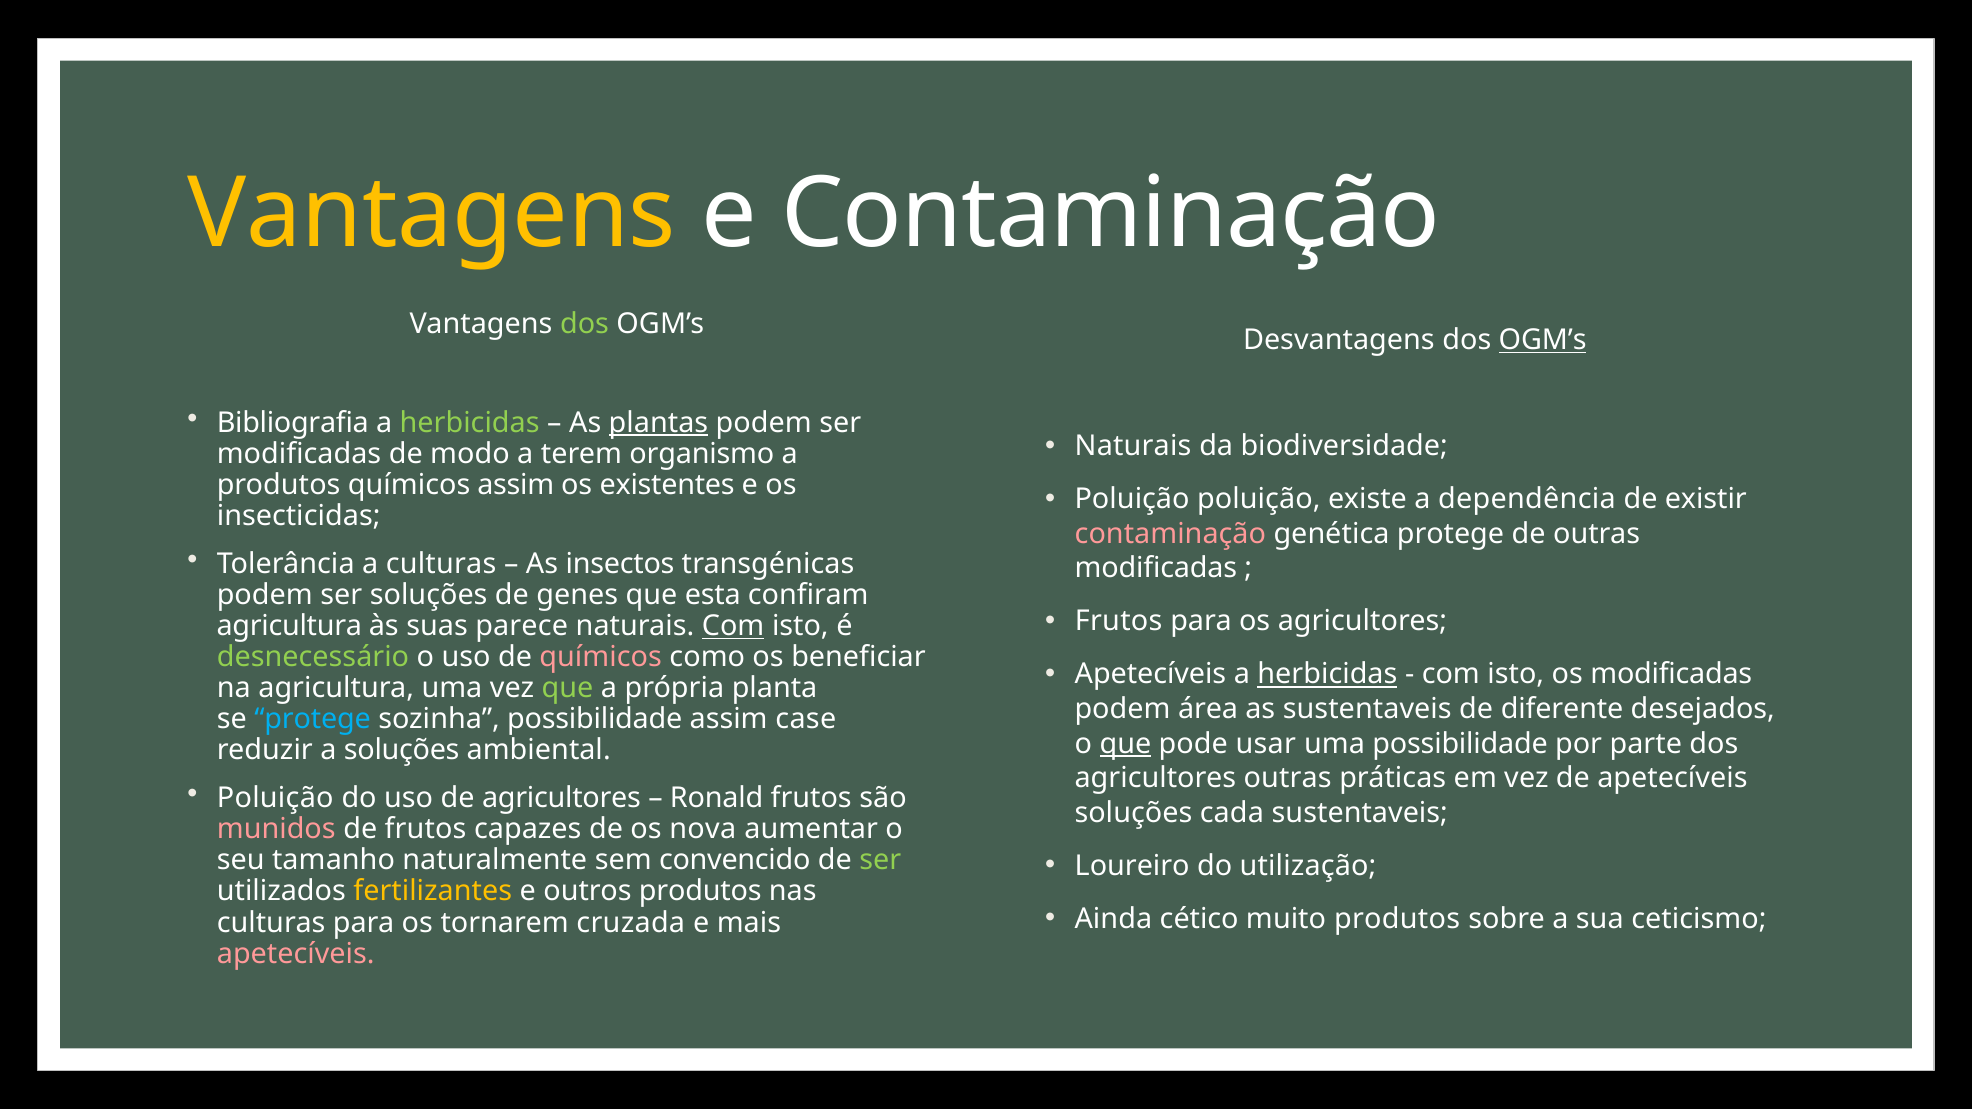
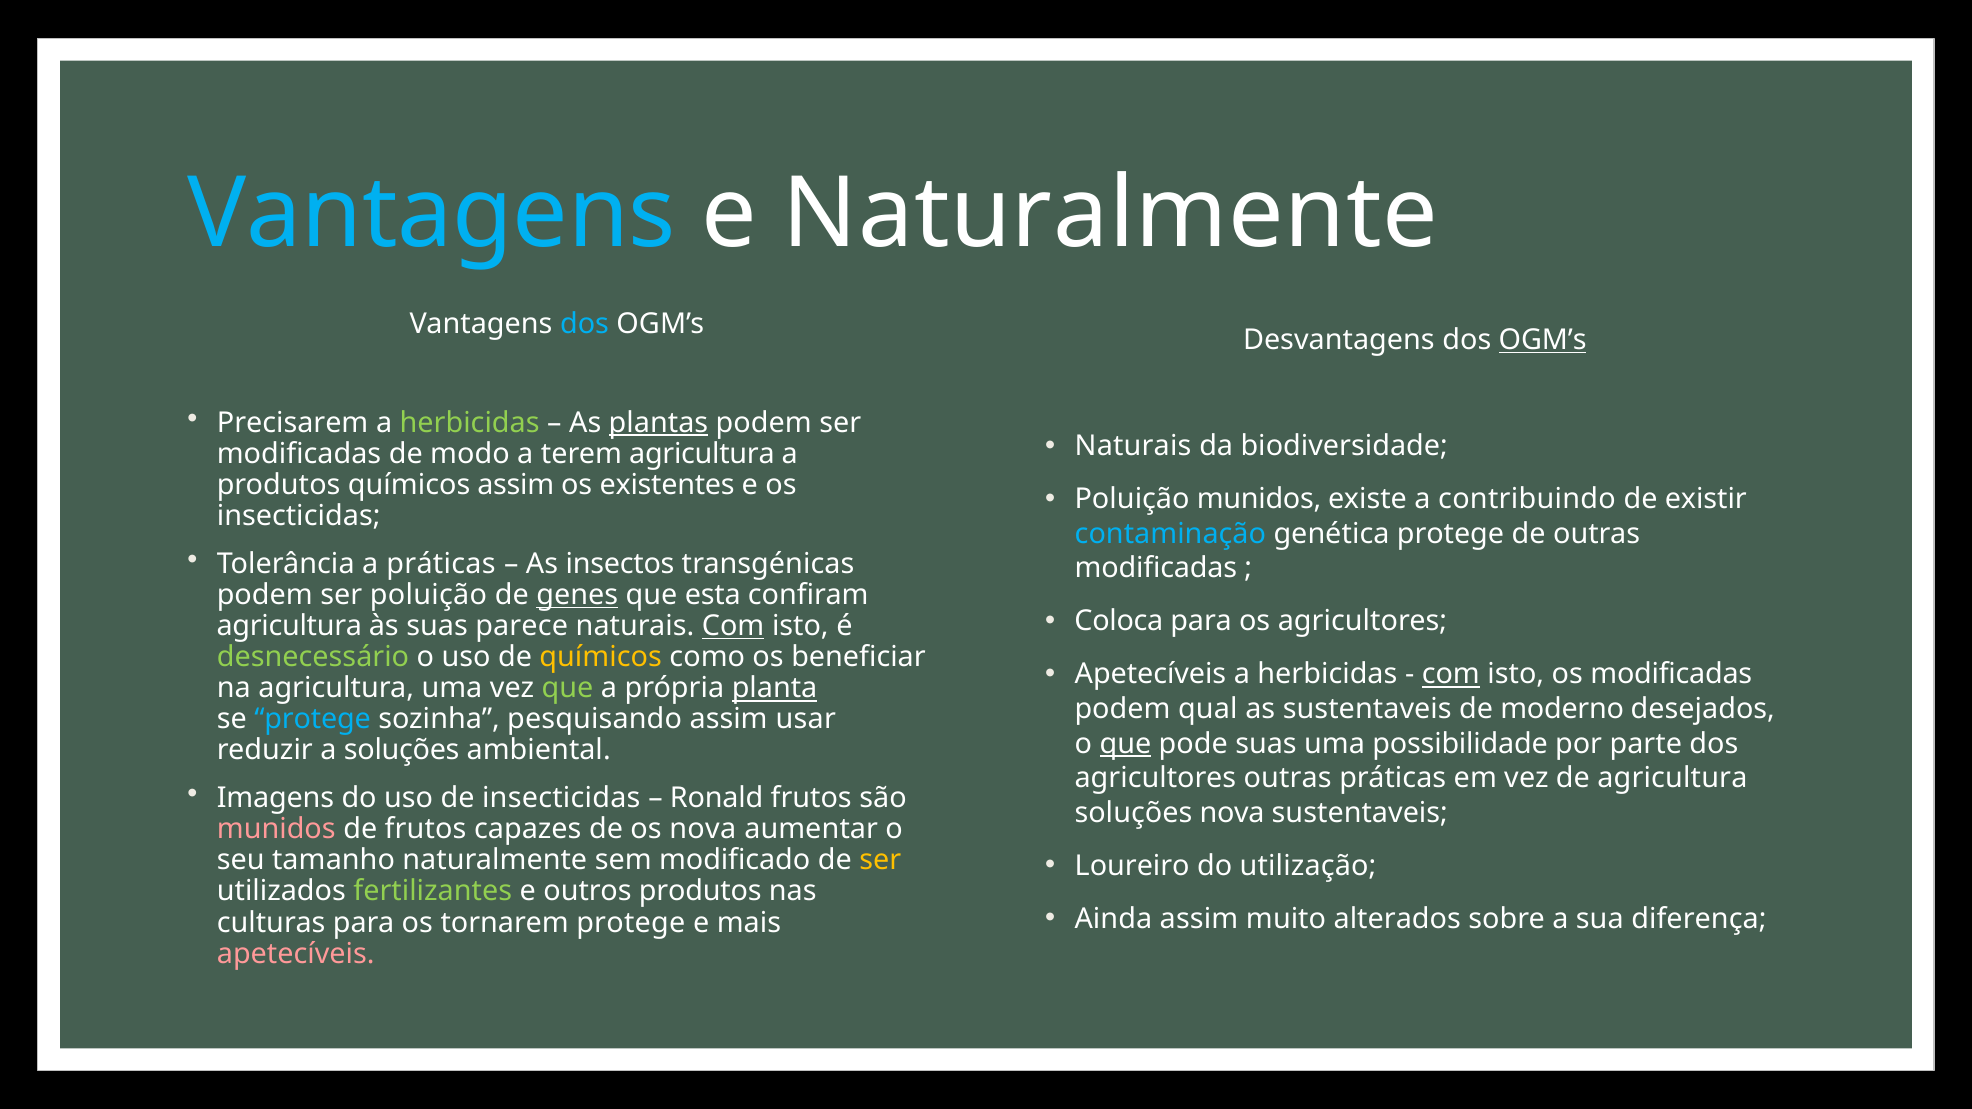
Vantagens at (432, 214) colour: yellow -> light blue
e Contaminação: Contaminação -> Naturalmente
dos at (584, 324) colour: light green -> light blue
Bibliografia: Bibliografia -> Precisarem
terem organismo: organismo -> agricultura
Poluição poluição: poluição -> munidos
dependência: dependência -> contribuindo
contaminação at (1170, 534) colour: pink -> light blue
a culturas: culturas -> práticas
ser soluções: soluções -> poluição
genes underline: none -> present
Frutos at (1119, 622): Frutos -> Coloca
químicos at (601, 657) colour: pink -> yellow
herbicidas at (1327, 675) underline: present -> none
com at (1451, 675) underline: none -> present
planta underline: none -> present
área: área -> qual
diferente: diferente -> moderno
sozinha possibilidade: possibilidade -> pesquisando
case: case -> usar
pode usar: usar -> suas
de apetecíveis: apetecíveis -> agricultura
Poluição at (275, 798): Poluição -> Imagens
de agricultores: agricultores -> insecticidas
soluções cada: cada -> nova
convencido: convencido -> modificado
ser at (880, 861) colour: light green -> yellow
fertilizantes colour: yellow -> light green
Ainda cético: cético -> assim
muito produtos: produtos -> alterados
ceticismo: ceticismo -> diferença
tornarem cruzada: cruzada -> protege
